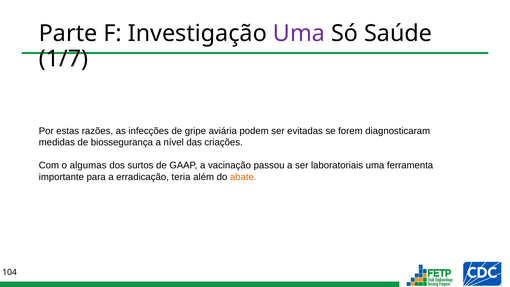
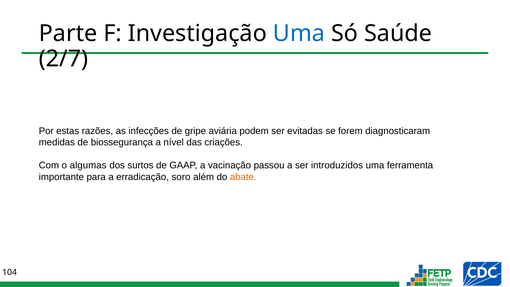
Uma at (299, 33) colour: purple -> blue
1/7: 1/7 -> 2/7
laboratoriais: laboratoriais -> introduzidos
teria: teria -> soro
